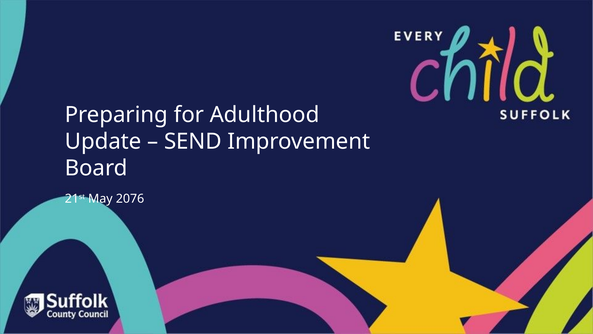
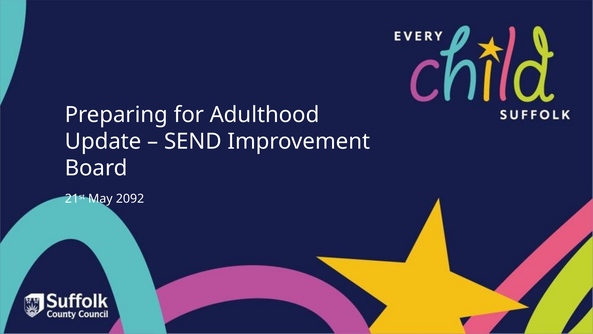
2076: 2076 -> 2092
